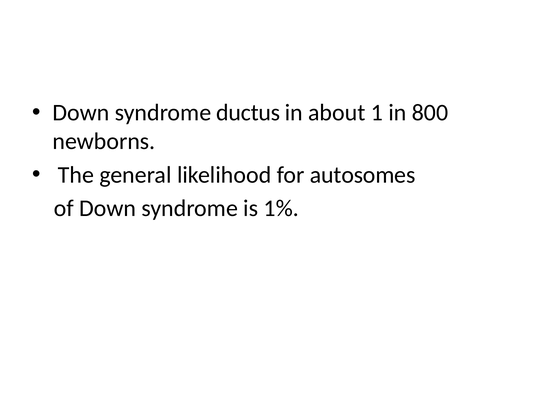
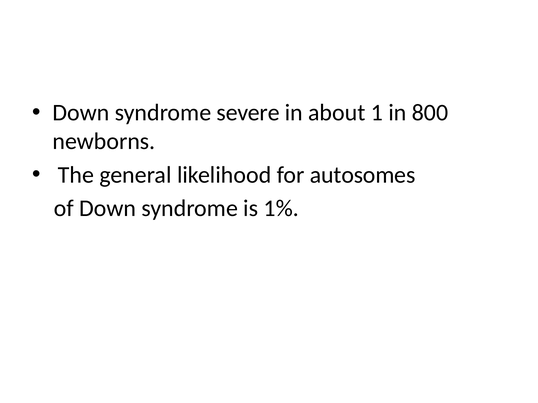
ductus: ductus -> severe
